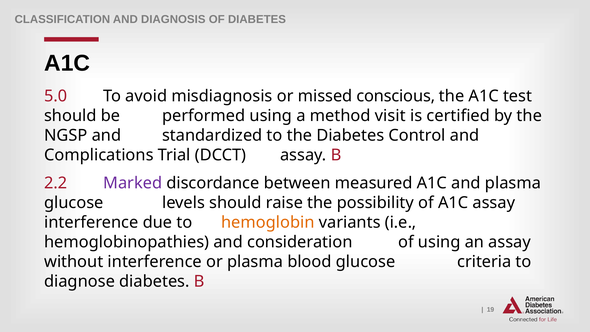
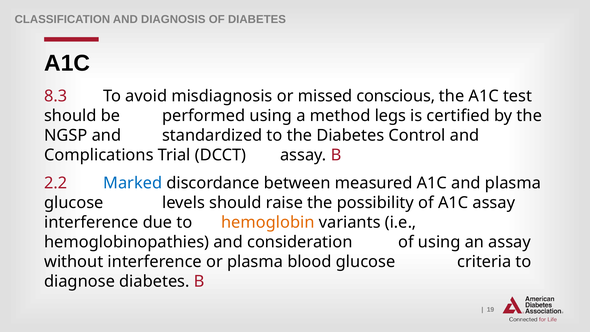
5.0: 5.0 -> 8.3
visit: visit -> legs
Marked colour: purple -> blue
